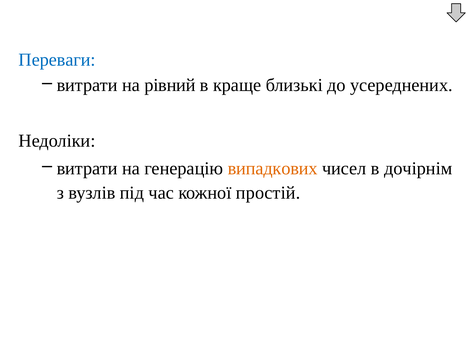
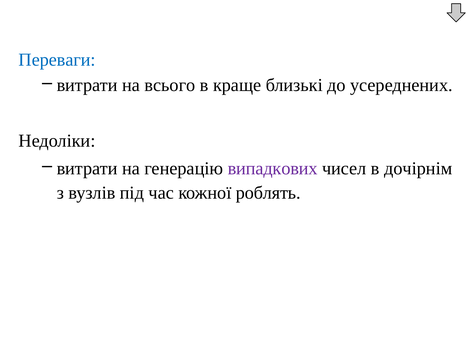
рівний: рівний -> всього
випадкових colour: orange -> purple
простій: простій -> роблять
